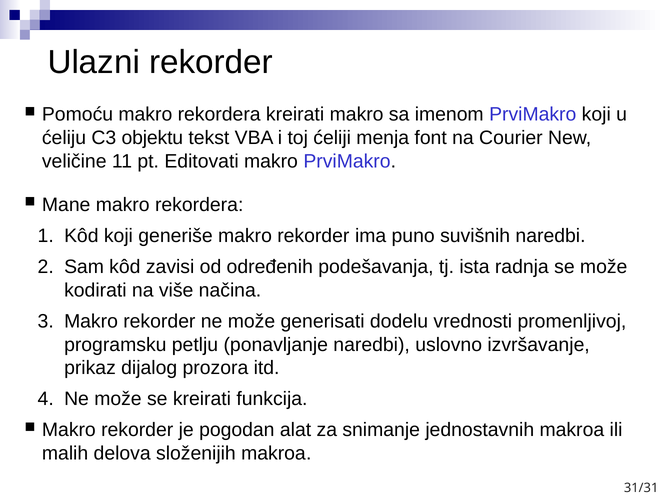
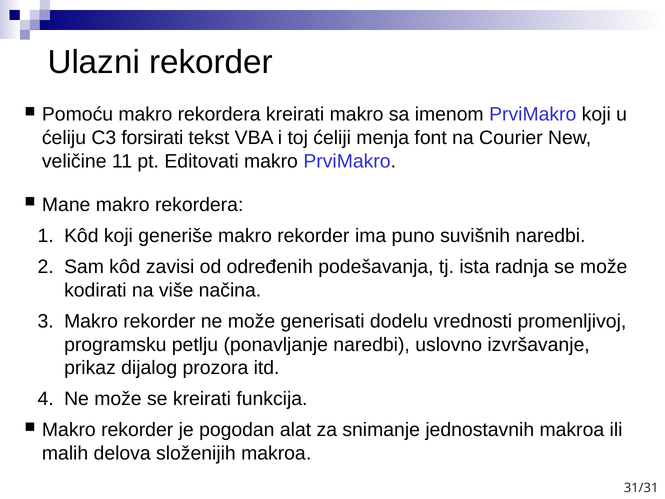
objektu: objektu -> forsirati
